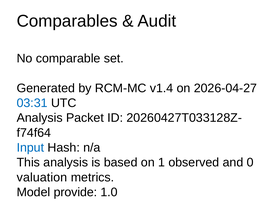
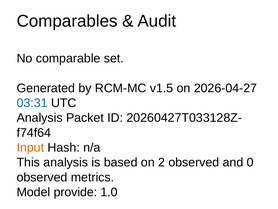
v1.4: v1.4 -> v1.5
Input colour: blue -> orange
1: 1 -> 2
valuation at (42, 177): valuation -> observed
